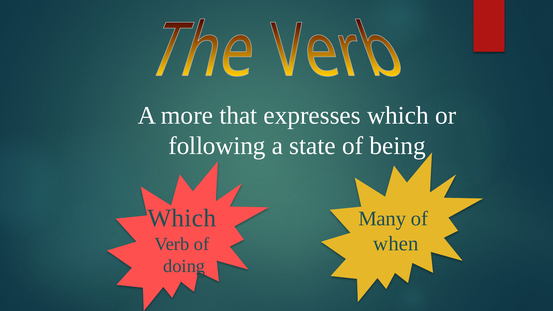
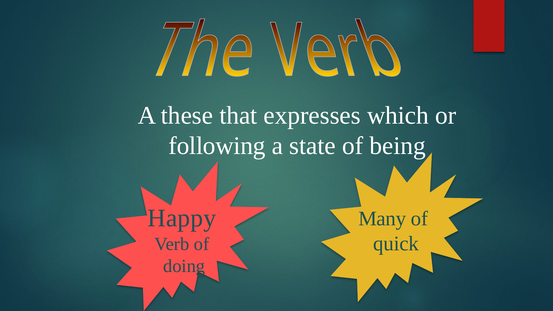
more: more -> these
Which at (182, 218): Which -> Happy
when: when -> quick
